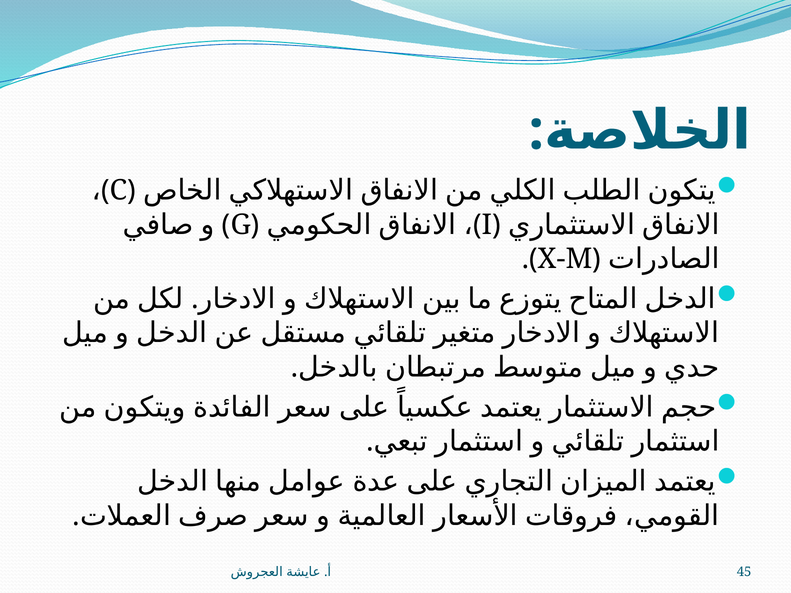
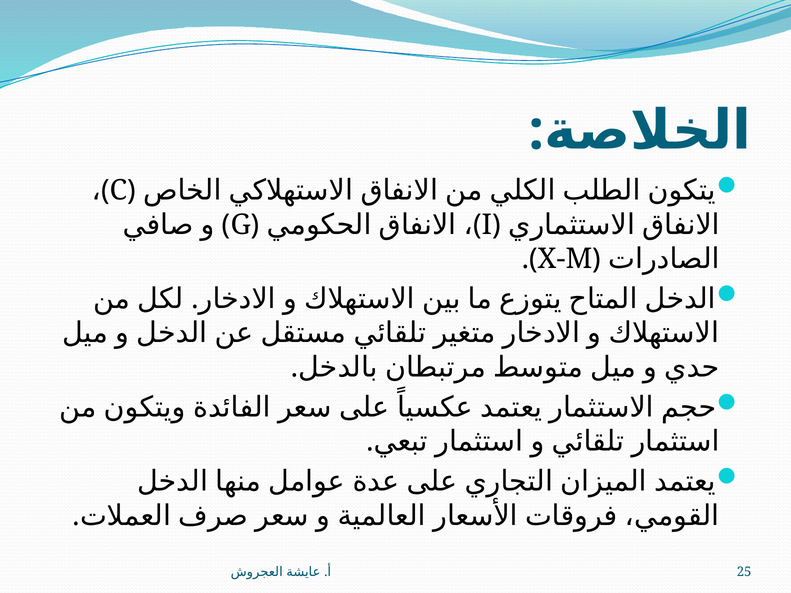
45: 45 -> 25
